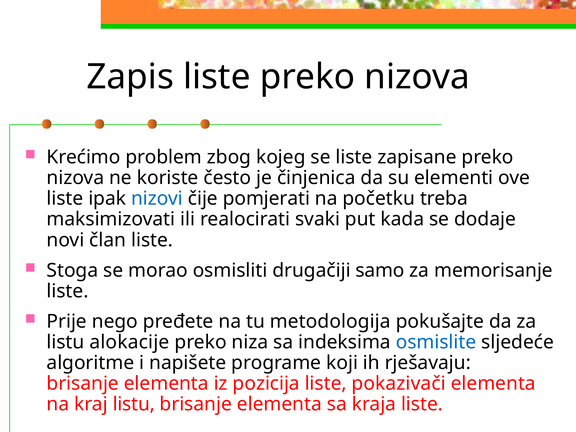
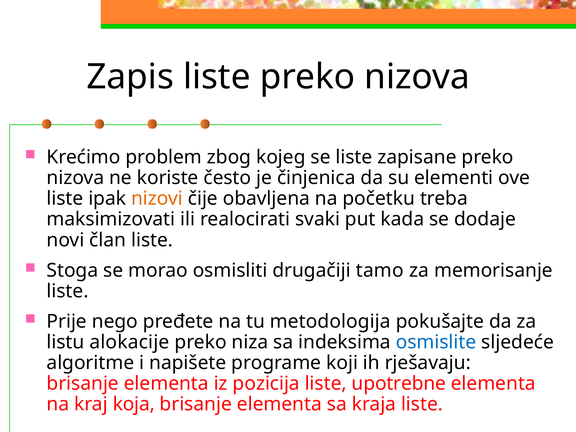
nizovi colour: blue -> orange
pomjerati: pomjerati -> obavljena
samo: samo -> tamo
pokazivači: pokazivači -> upotrebne
kraj listu: listu -> koja
